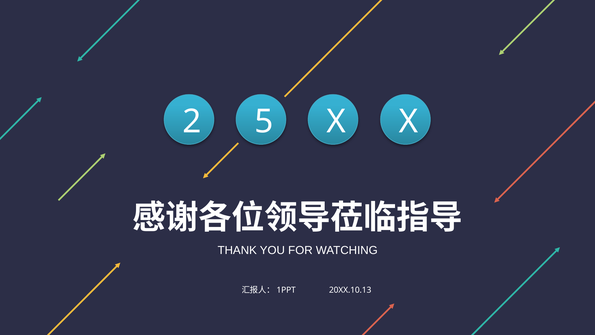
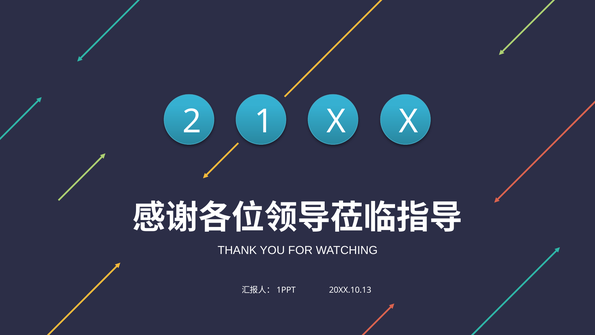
5: 5 -> 1
